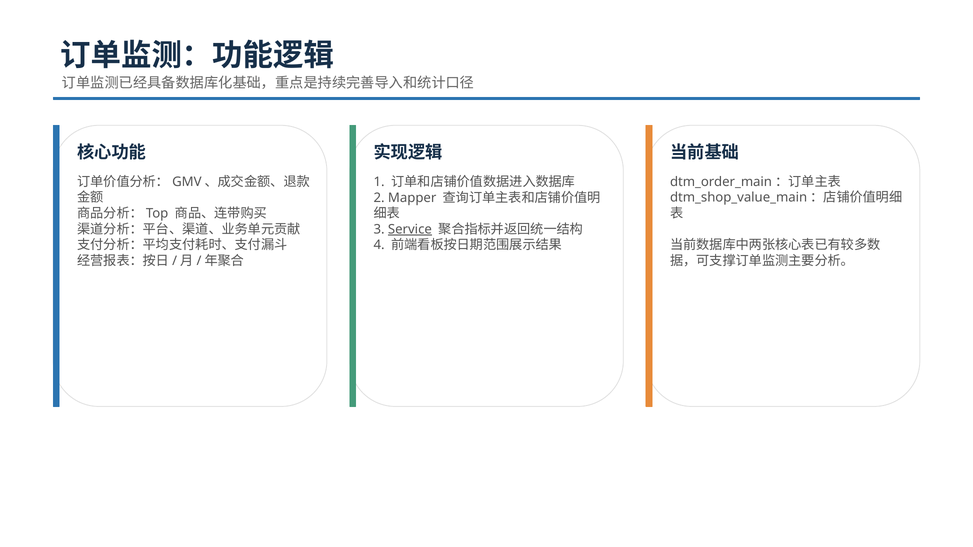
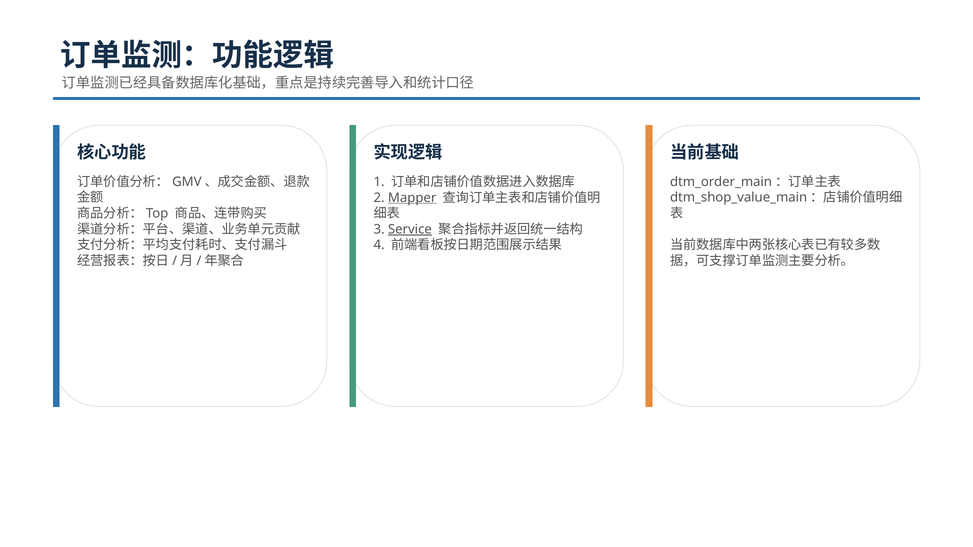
Mapper underline: none -> present
